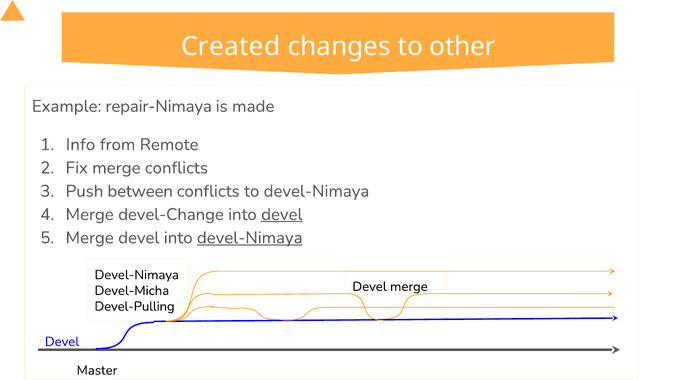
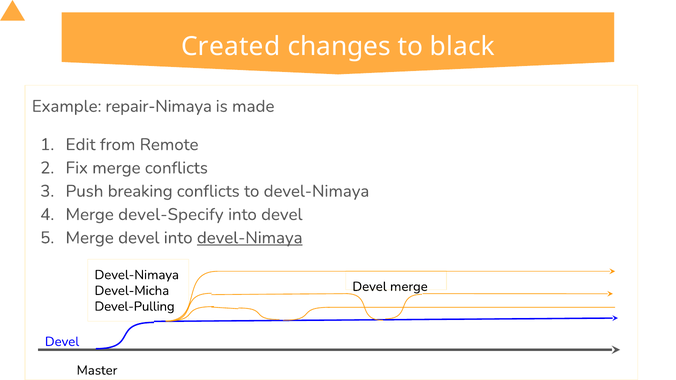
other: other -> black
Info: Info -> Edit
between: between -> breaking
devel-Change: devel-Change -> devel-Specify
devel at (282, 215) underline: present -> none
